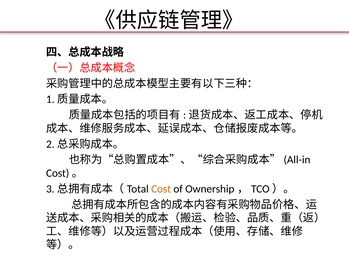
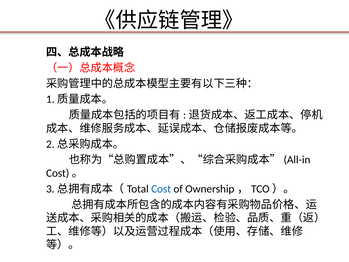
Cost colour: orange -> blue
